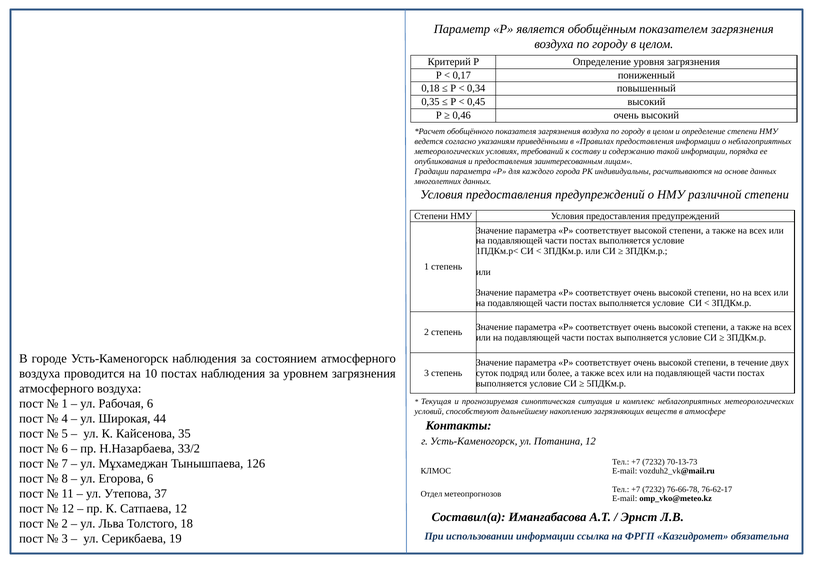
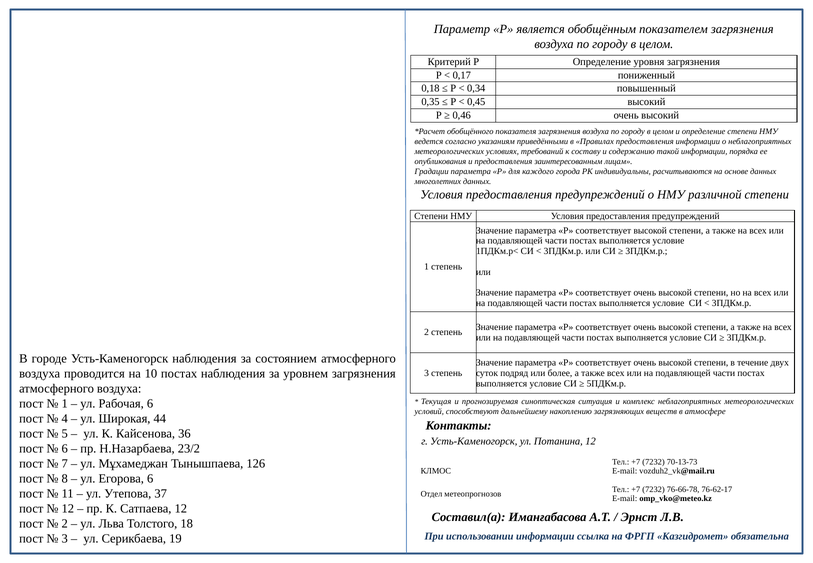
35: 35 -> 36
33/2: 33/2 -> 23/2
